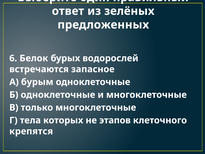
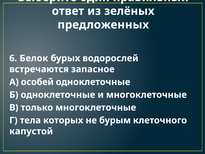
бурым: бурым -> особей
этапов: этапов -> бурым
крепятся: крепятся -> капустой
